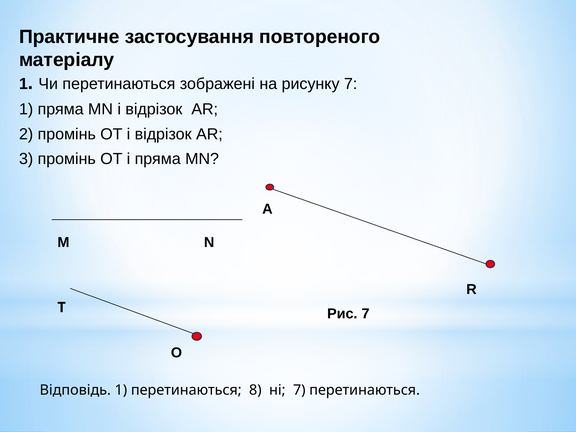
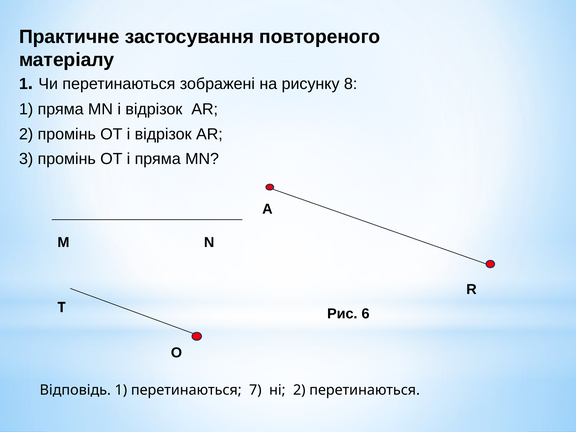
рисунку 7: 7 -> 8
Рис 7: 7 -> 6
8: 8 -> 7
ні 7: 7 -> 2
